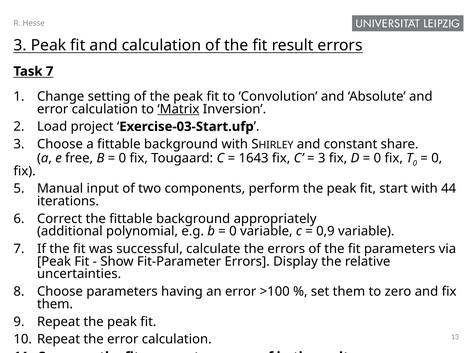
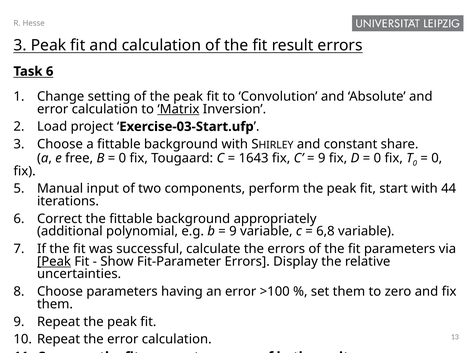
Task 7: 7 -> 6
3 at (322, 158): 3 -> 9
0 at (233, 231): 0 -> 9
0,9: 0,9 -> 6,8
Peak at (54, 262) underline: none -> present
